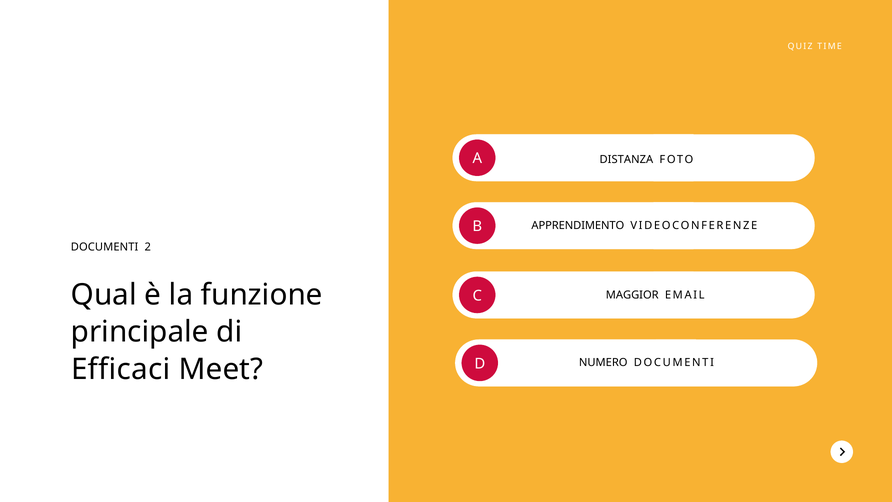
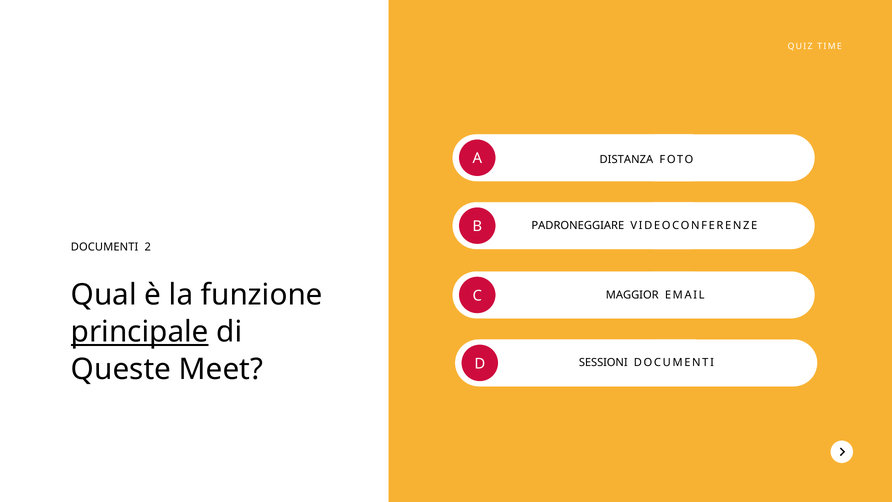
APPRENDIMENTO: APPRENDIMENTO -> PADRONEGGIARE
principale underline: none -> present
NUMERO: NUMERO -> SESSIONI
Efficaci: Efficaci -> Queste
